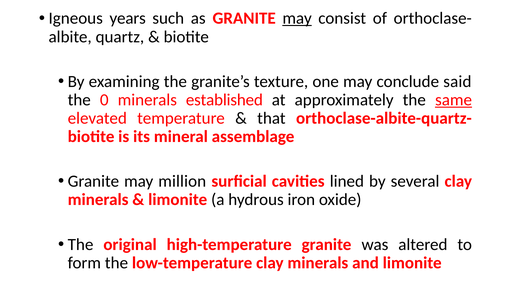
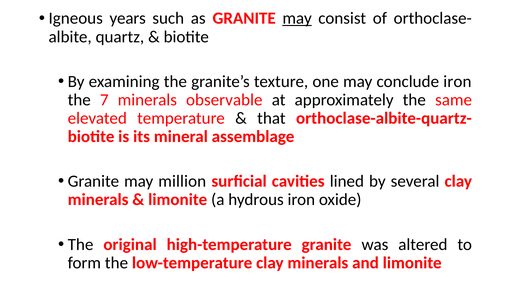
conclude said: said -> iron
0: 0 -> 7
established: established -> observable
same underline: present -> none
